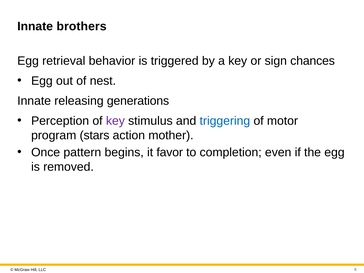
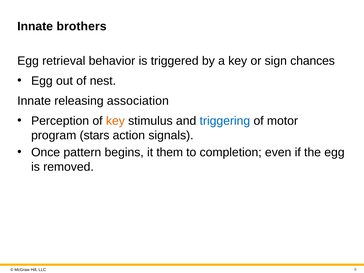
generations: generations -> association
key at (115, 121) colour: purple -> orange
mother: mother -> signals
favor: favor -> them
